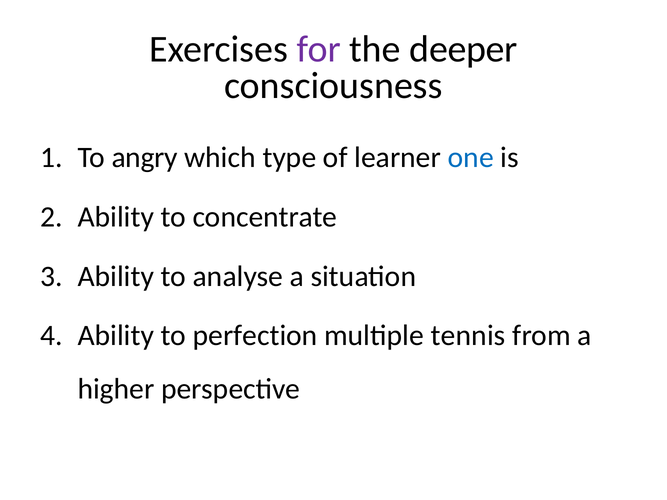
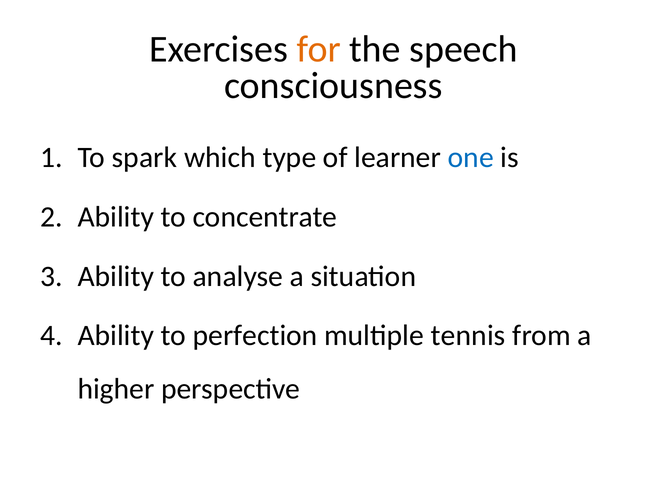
for colour: purple -> orange
deeper: deeper -> speech
angry: angry -> spark
